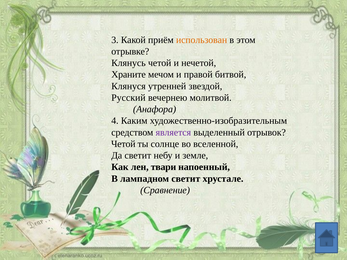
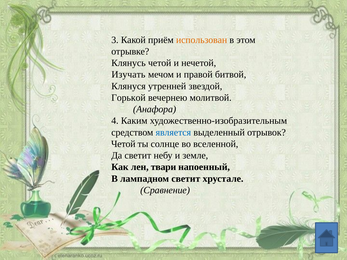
Храните: Храните -> Изучать
Русский: Русский -> Горькой
является colour: purple -> blue
